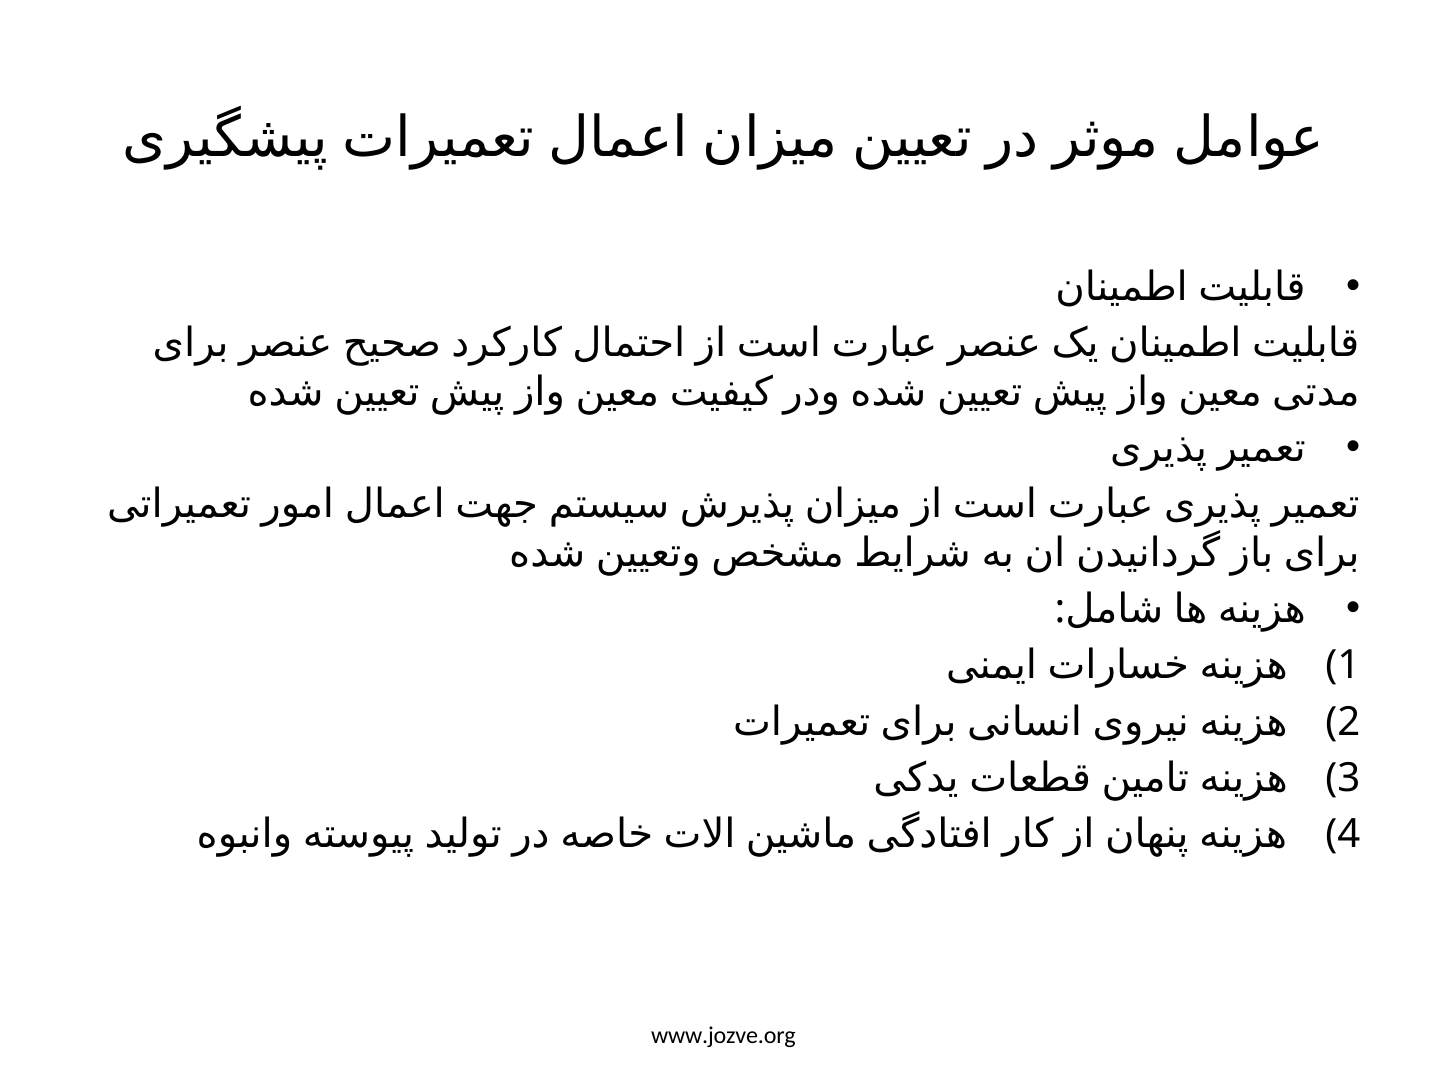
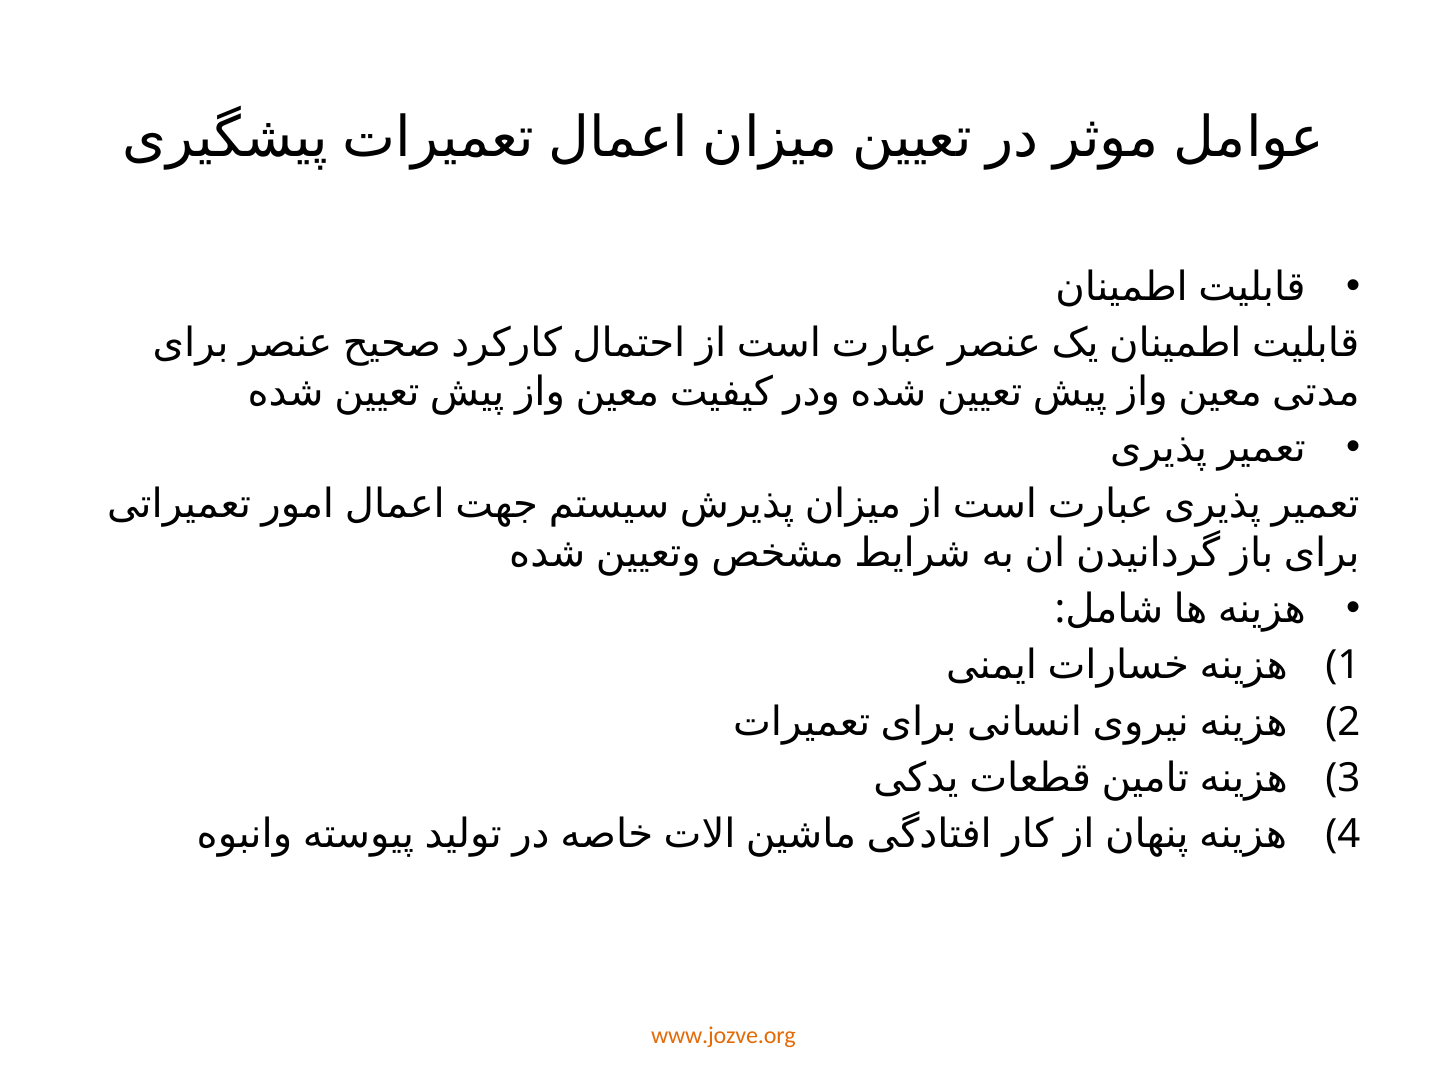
www.jozve.org colour: black -> orange
